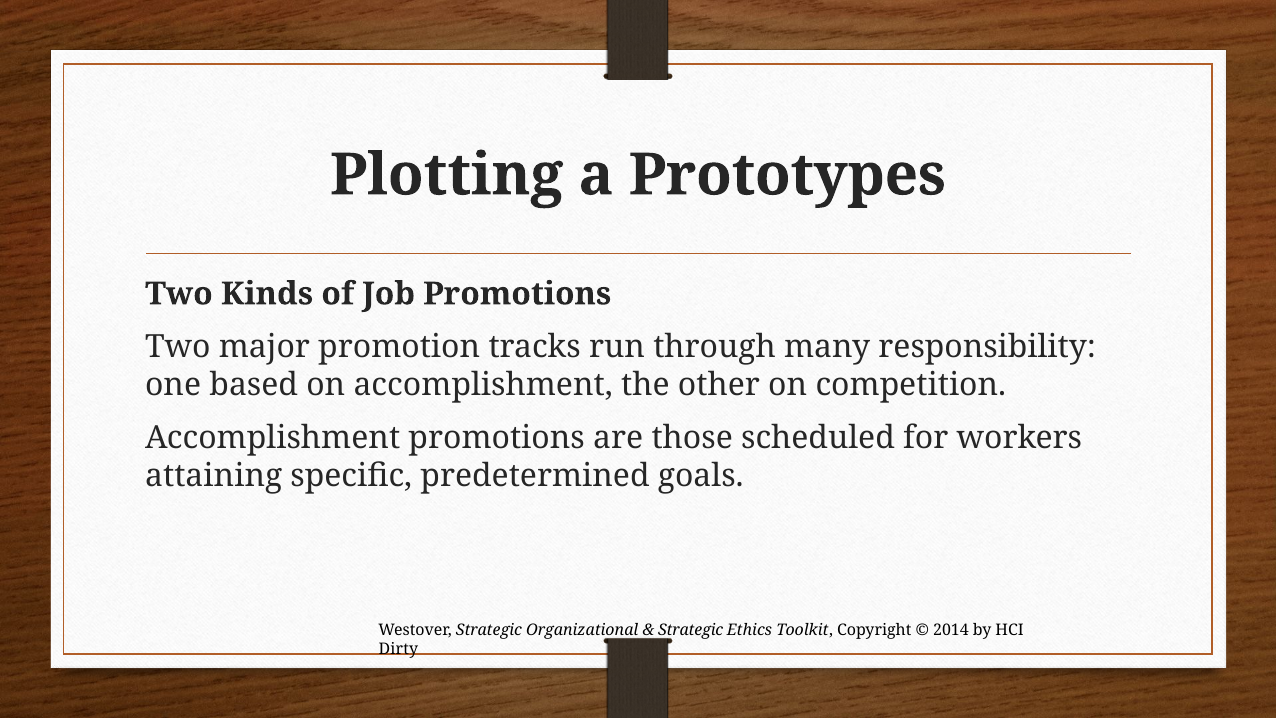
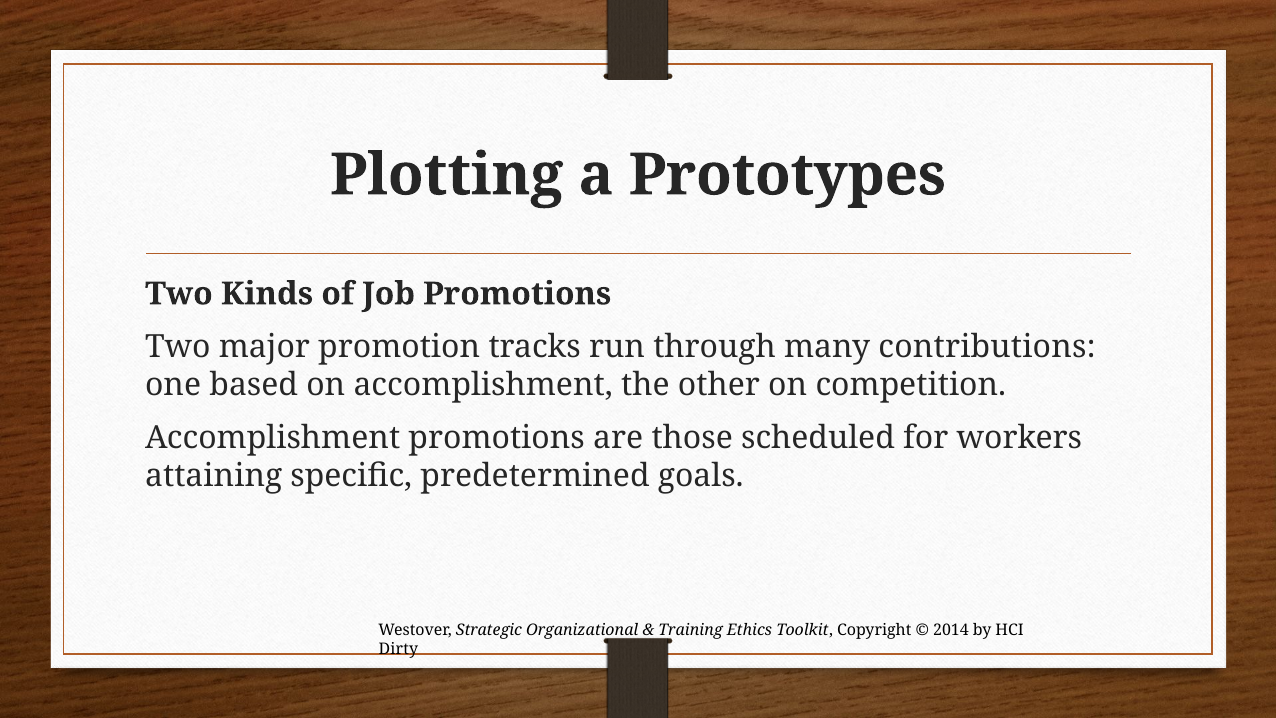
responsibility: responsibility -> contributions
Strategic at (691, 630): Strategic -> Training
